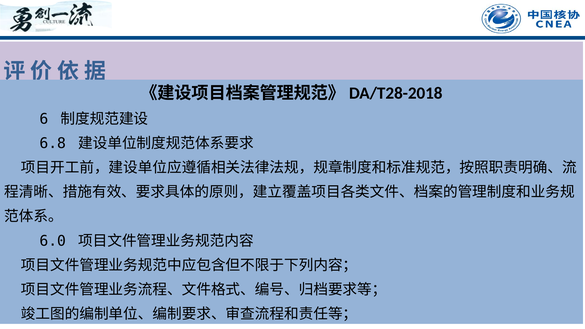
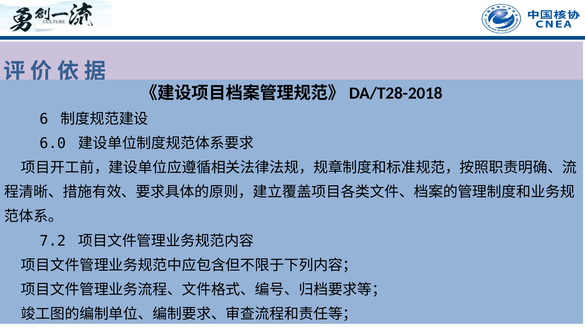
6.8: 6.8 -> 6.0
6.0: 6.0 -> 7.2
